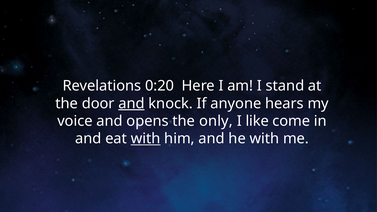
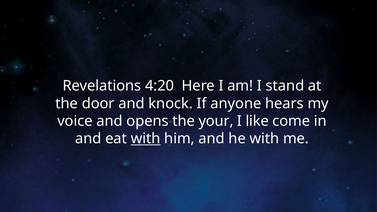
0:20: 0:20 -> 4:20
and at (131, 103) underline: present -> none
only: only -> your
